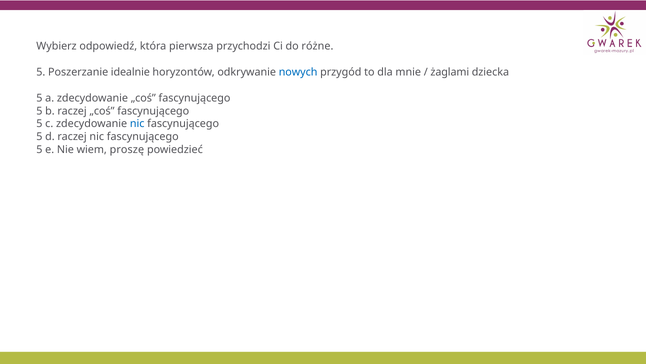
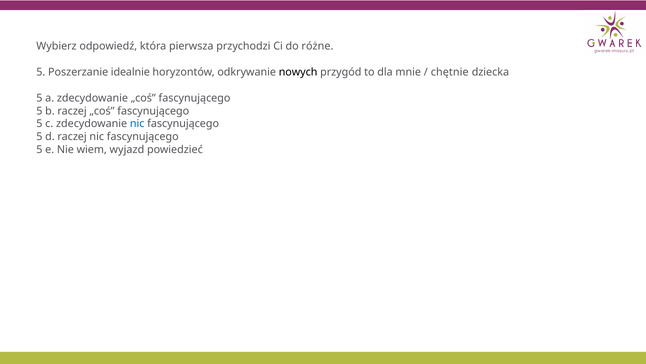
nowych colour: blue -> black
żaglami: żaglami -> chętnie
proszę: proszę -> wyjazd
